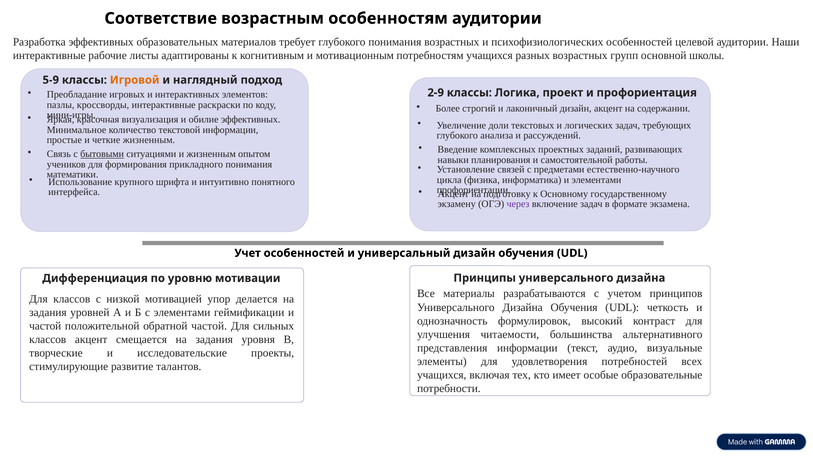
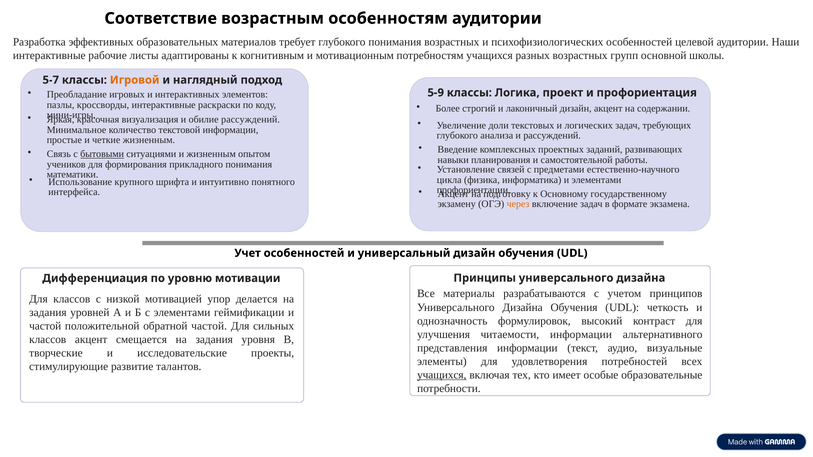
5-9: 5-9 -> 5-7
2-9: 2-9 -> 5-9
обилие эффективных: эффективных -> рассуждений
через colour: purple -> orange
читаемости большинства: большинства -> информации
учащихся at (442, 375) underline: none -> present
